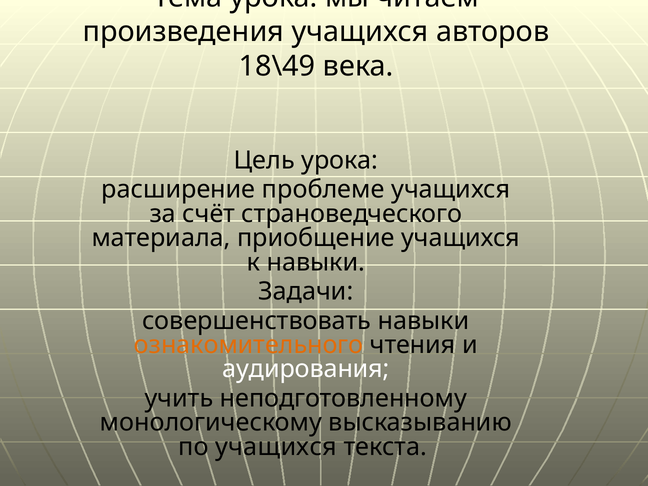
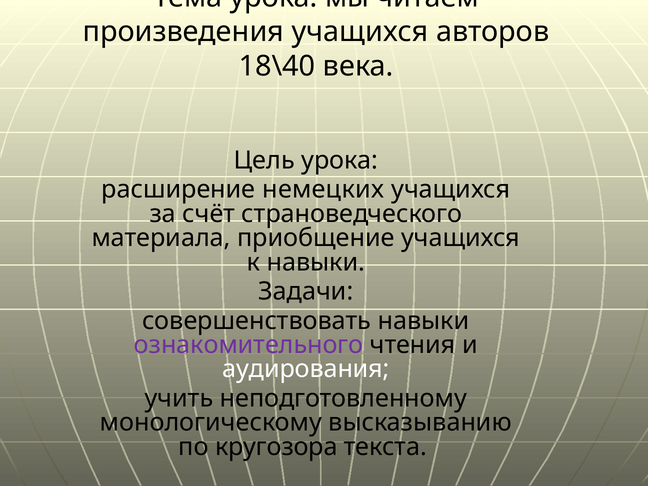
18\49: 18\49 -> 18\40
проблеме: проблеме -> немецких
ознакомительного colour: orange -> purple
по учащихся: учащихся -> кругозора
